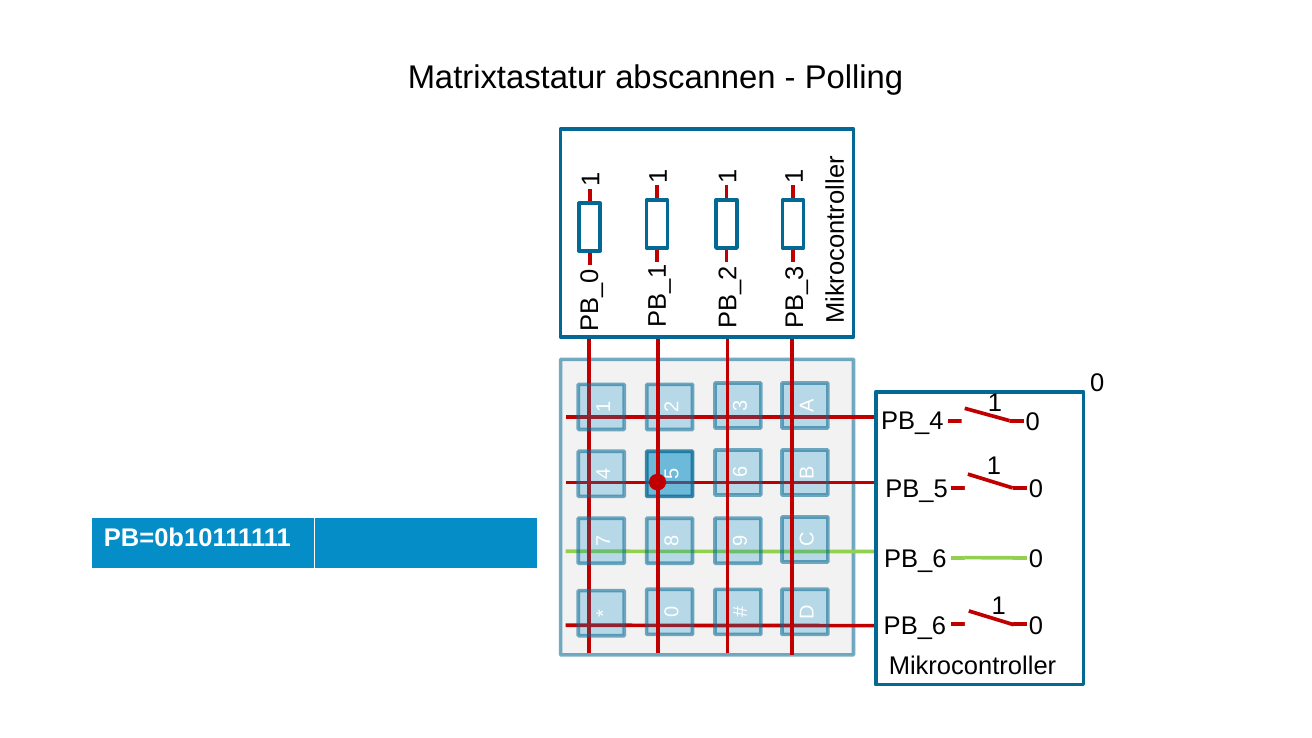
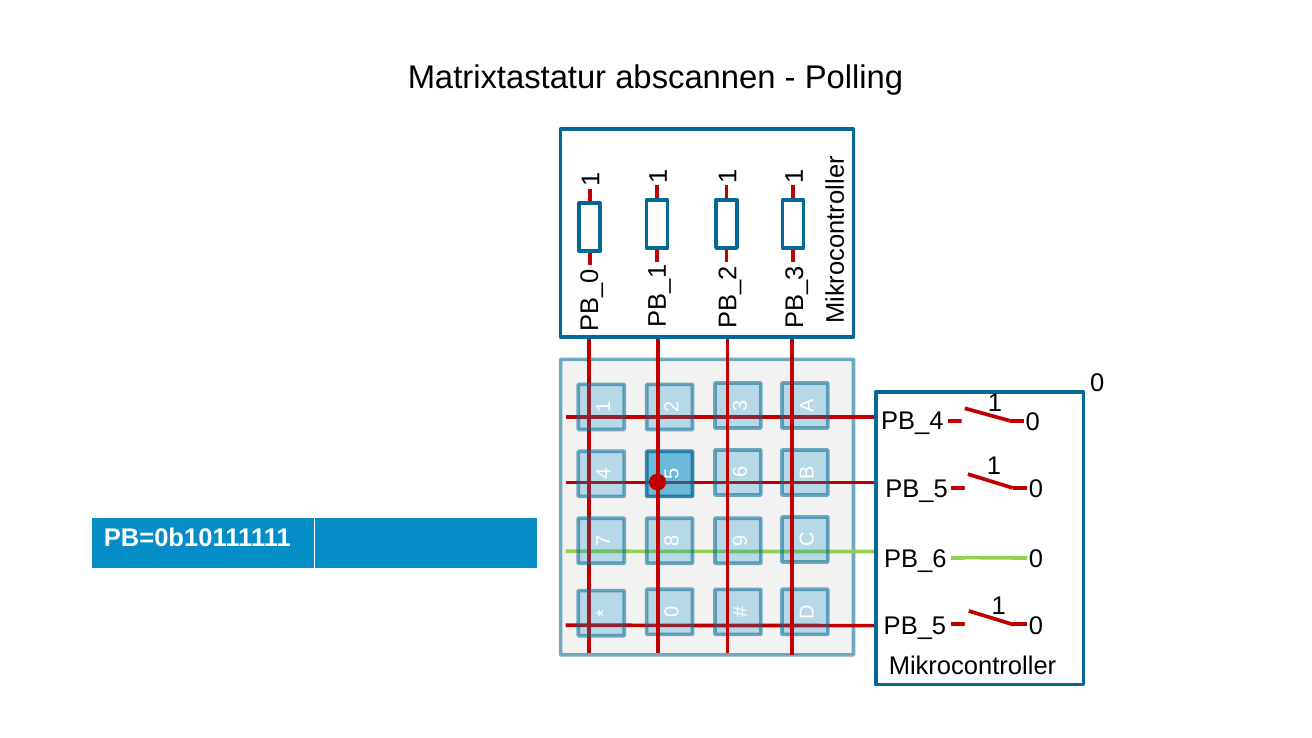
PB_6 at (915, 626): PB_6 -> PB_5
